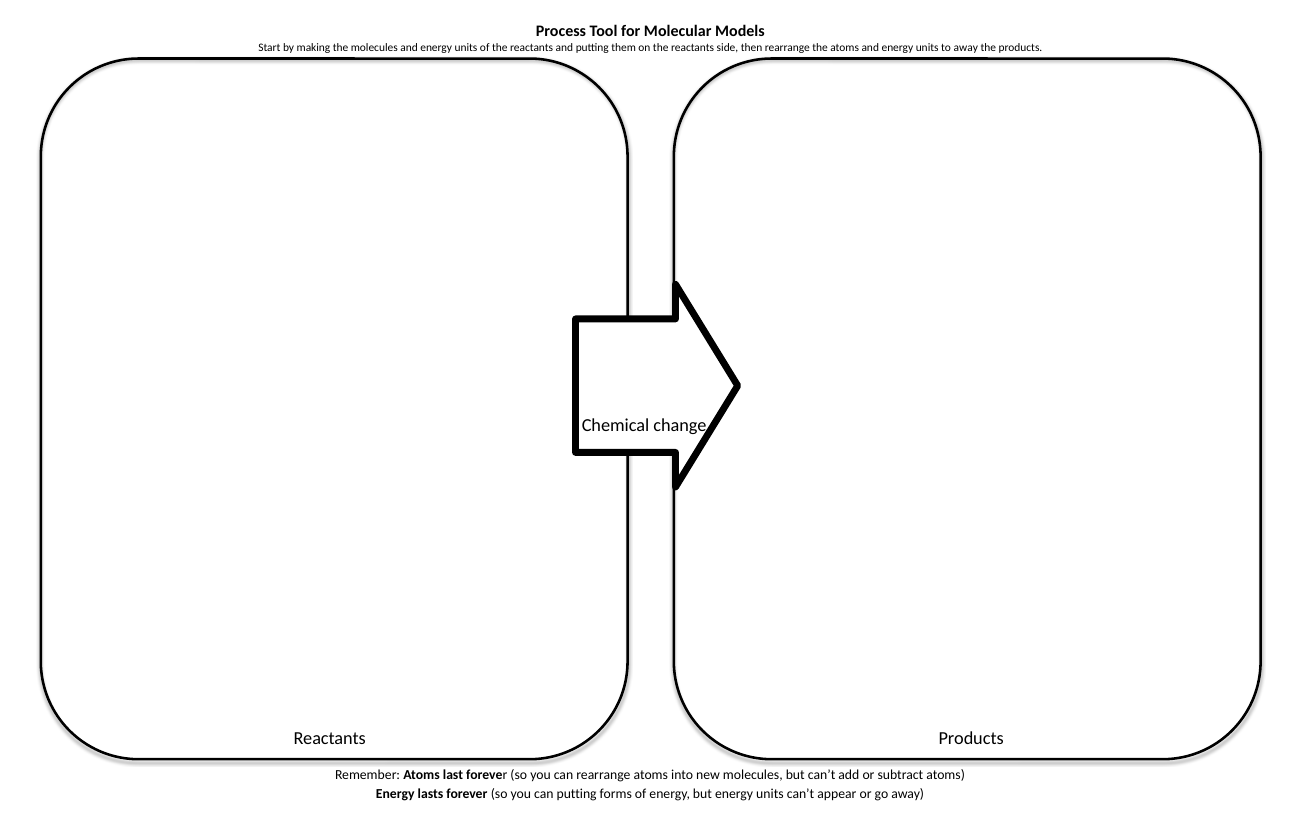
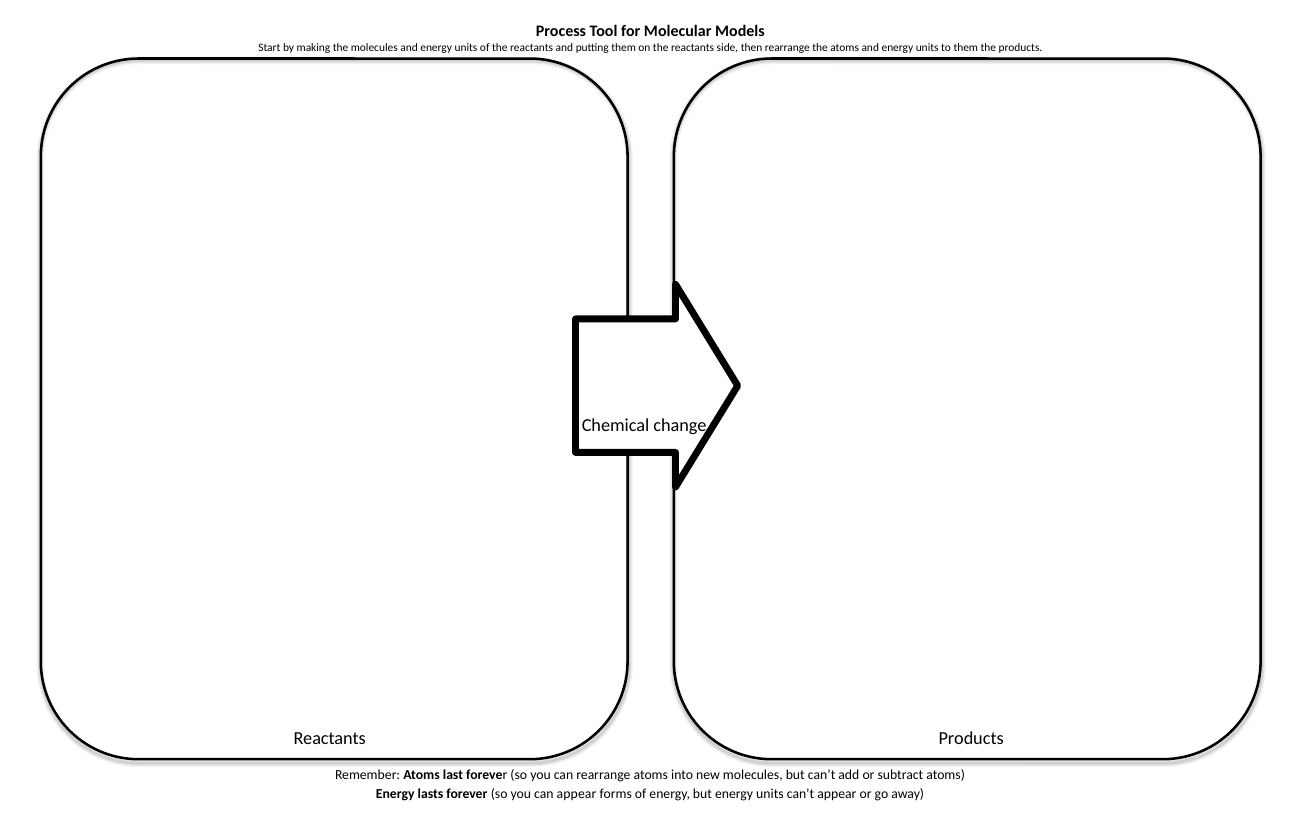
to away: away -> them
can putting: putting -> appear
